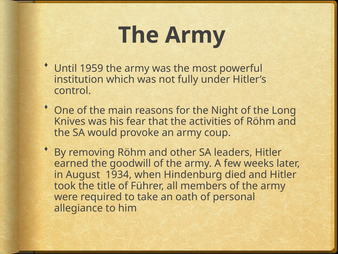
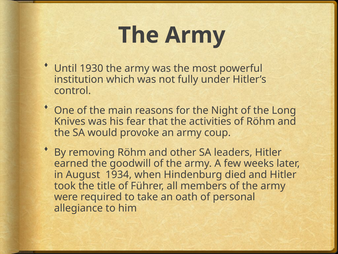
1959: 1959 -> 1930
